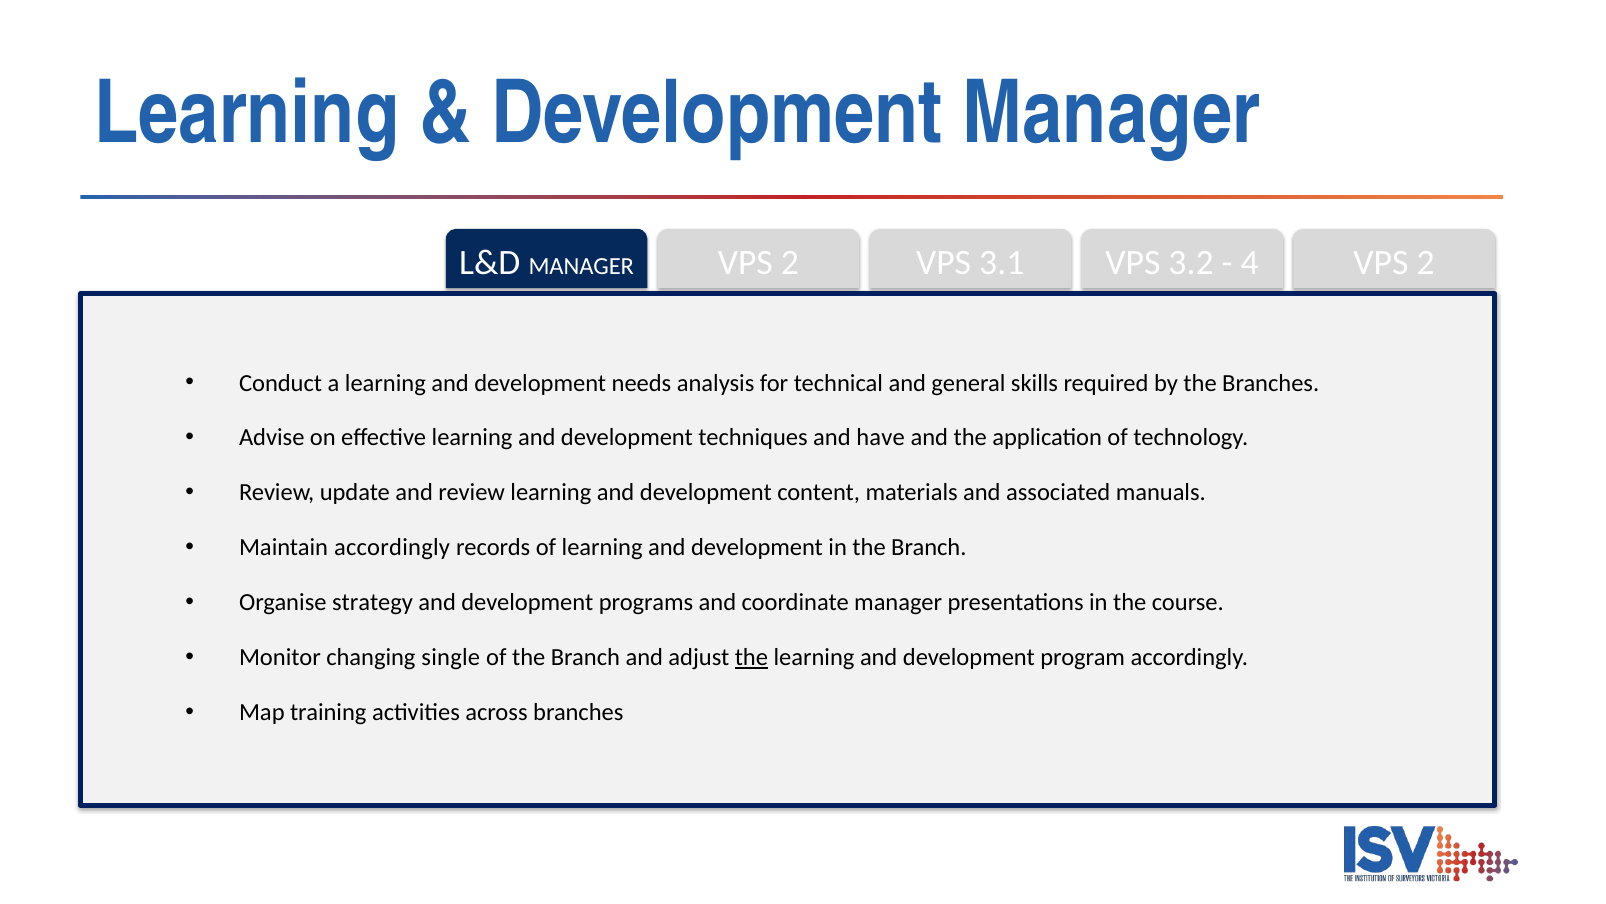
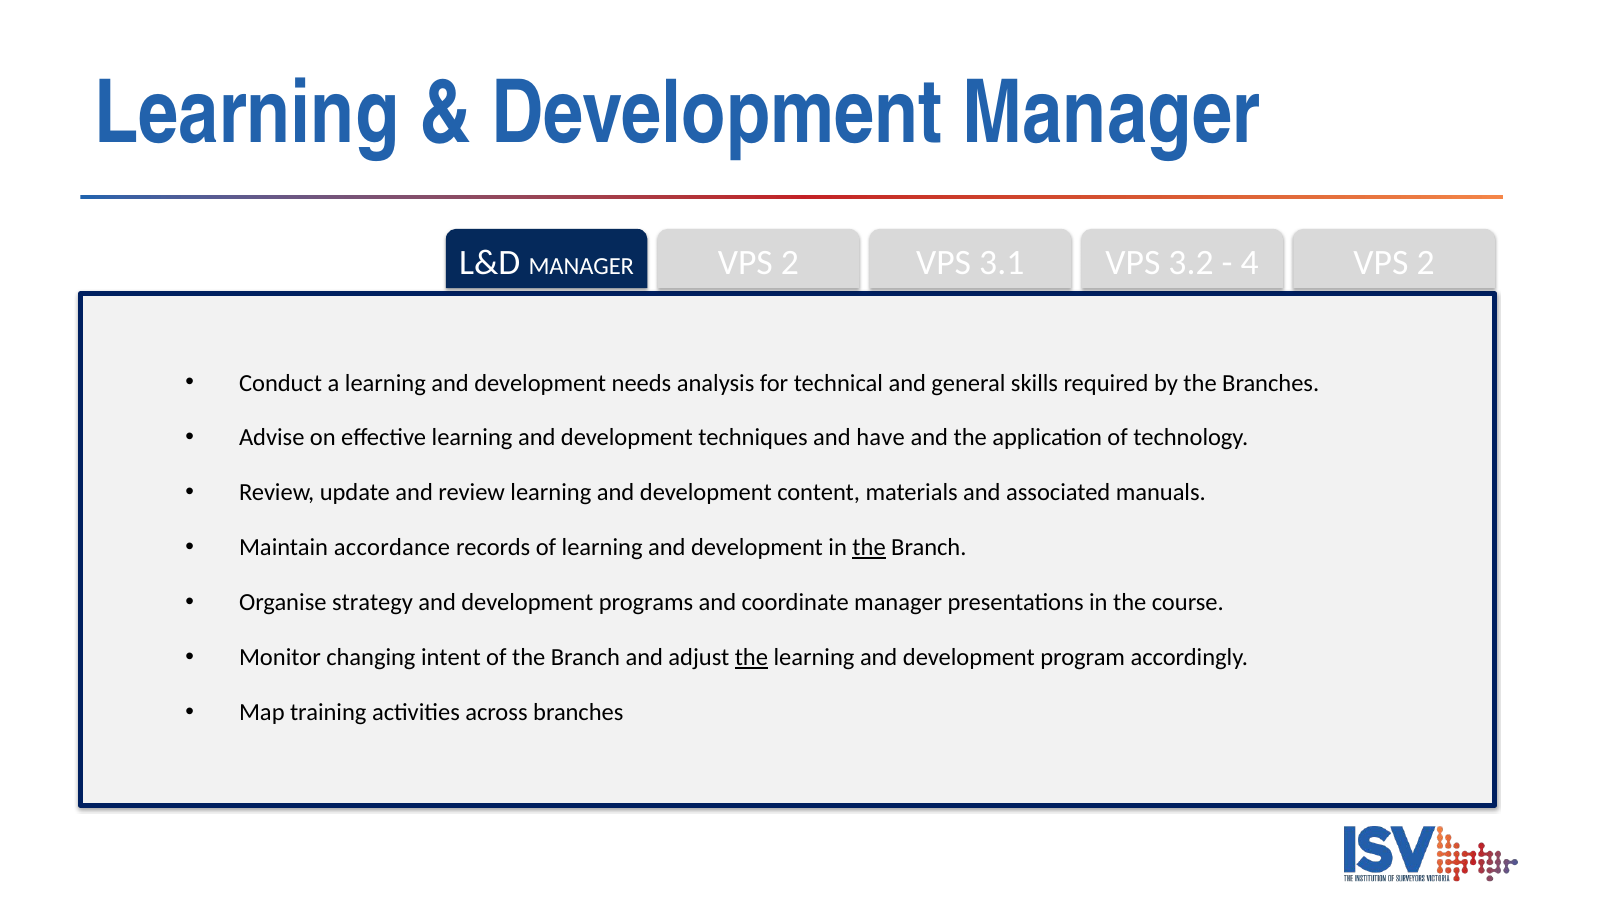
Maintain accordingly: accordingly -> accordance
the at (869, 548) underline: none -> present
single: single -> intent
